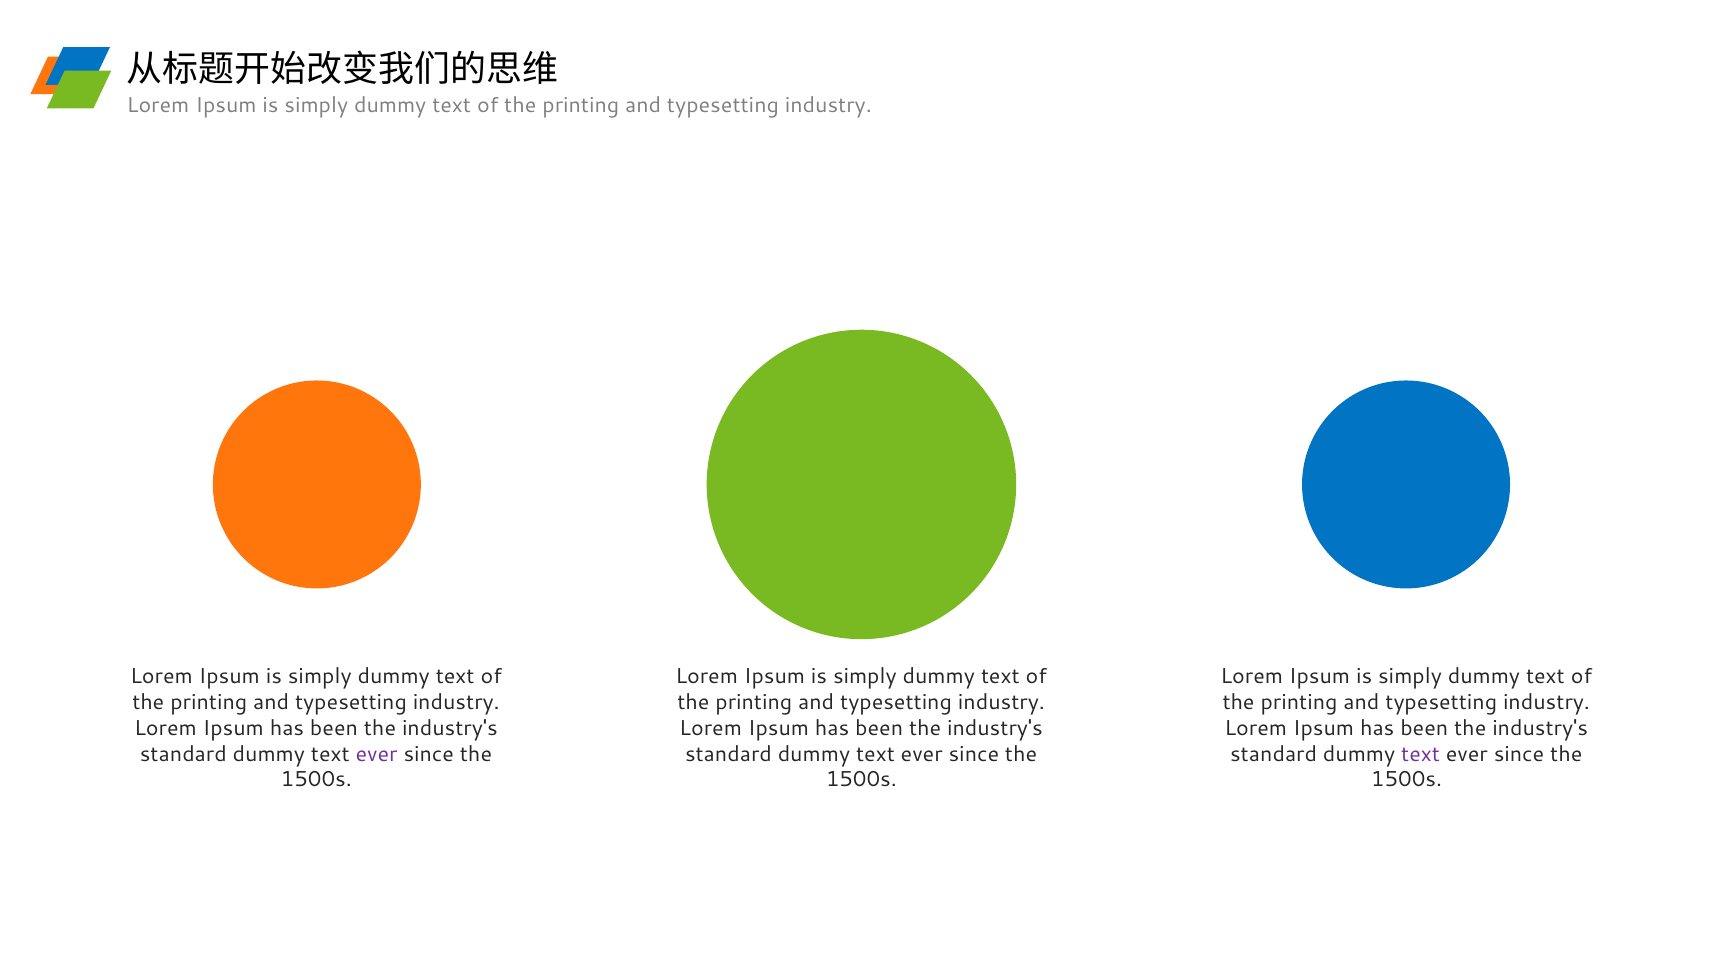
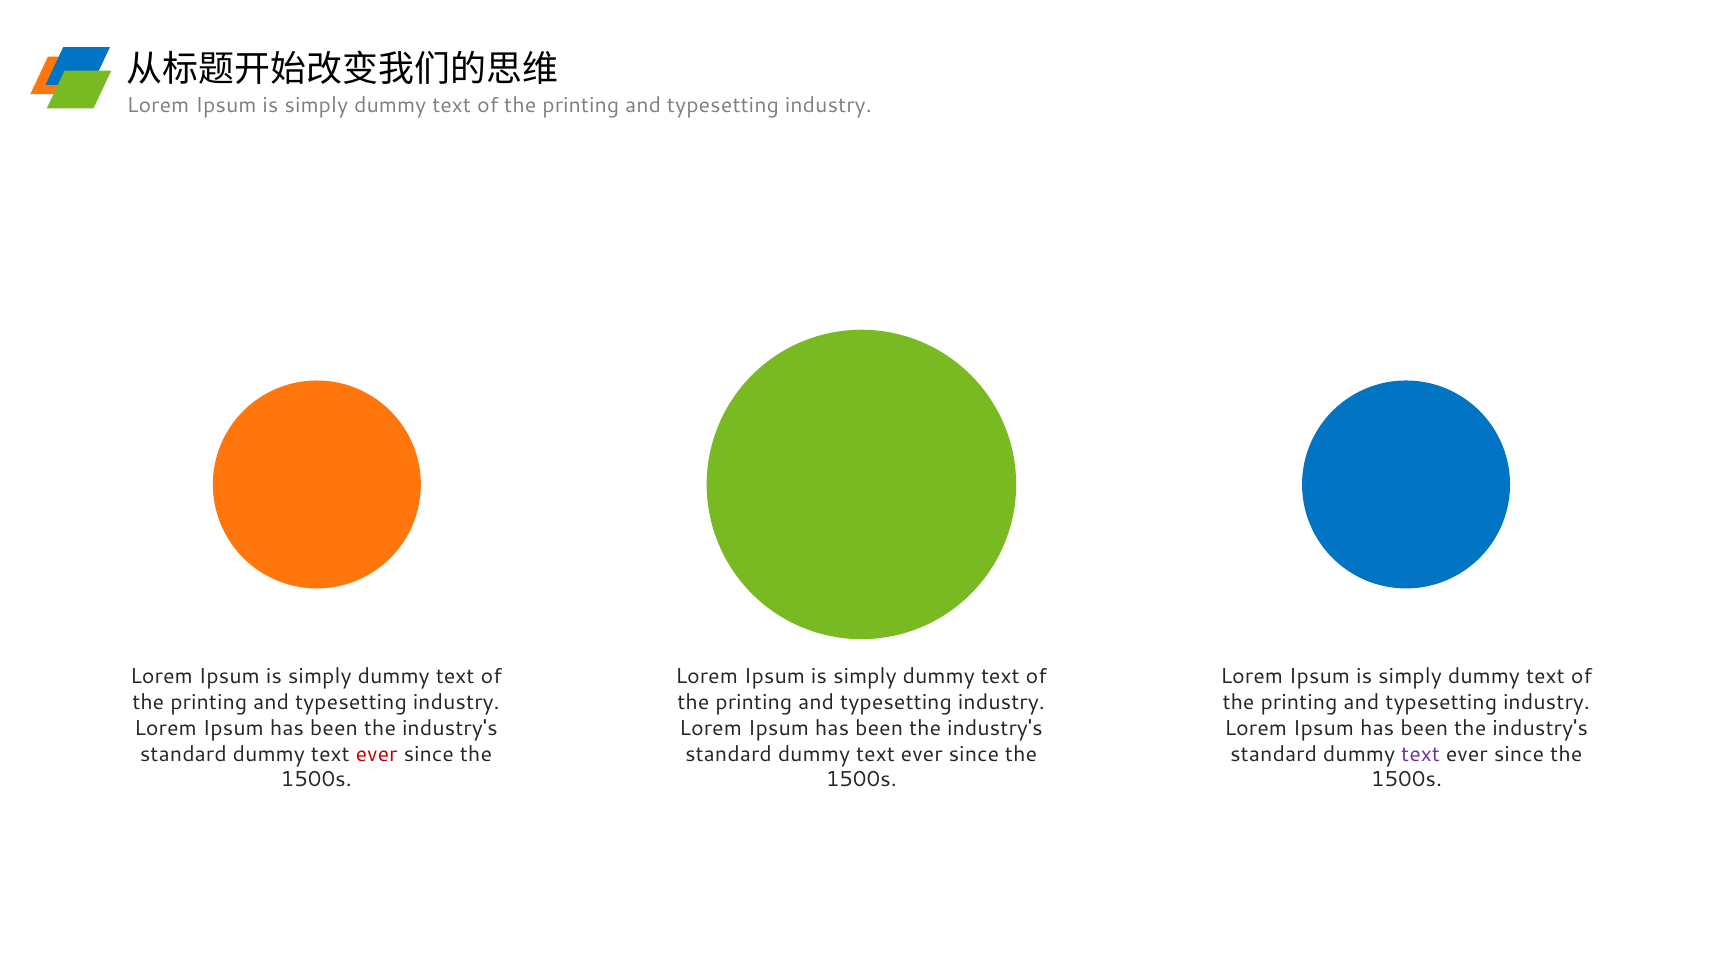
ever at (377, 754) colour: purple -> red
